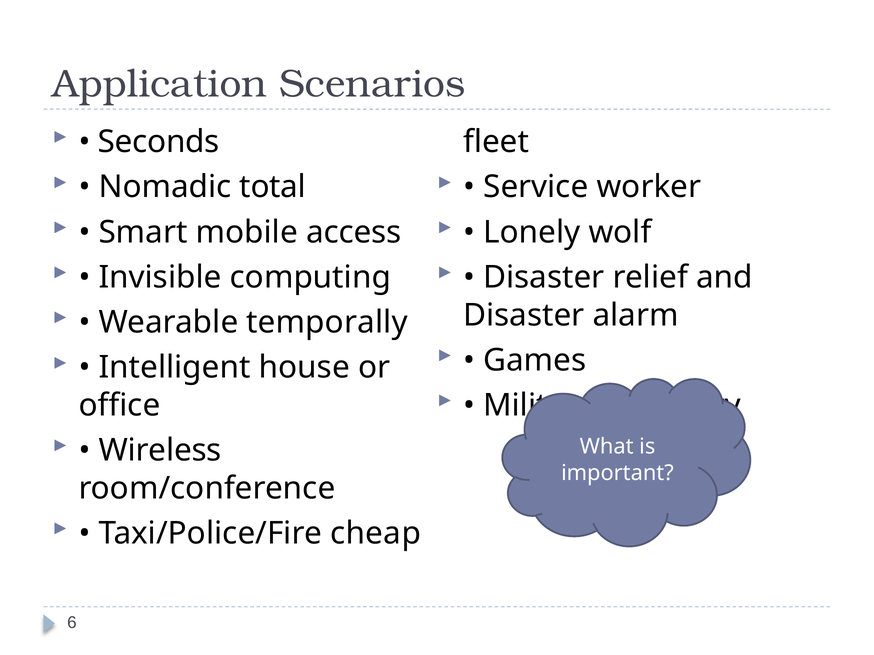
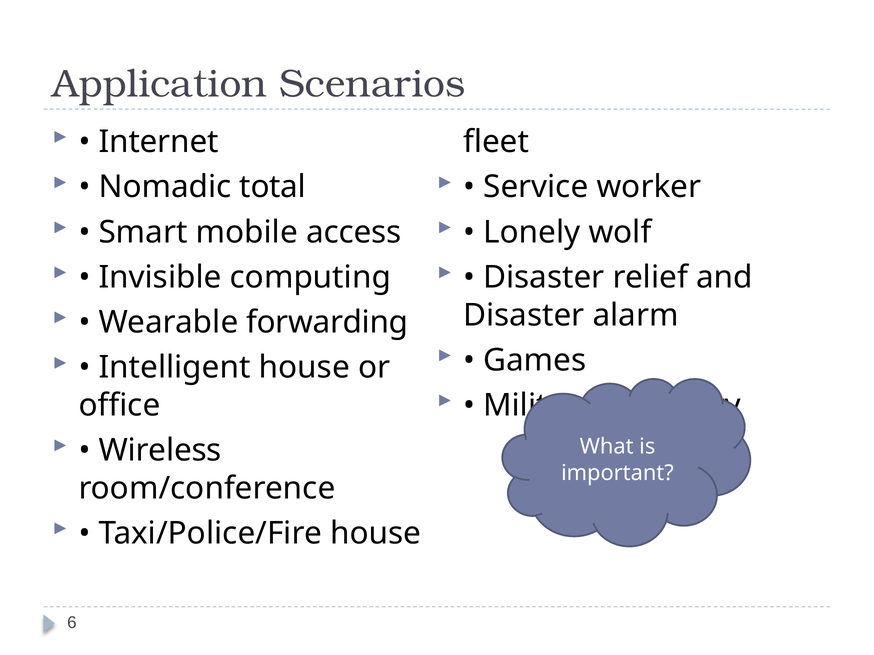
Seconds: Seconds -> Internet
temporally: temporally -> forwarding
Taxi/Police/Fire cheap: cheap -> house
